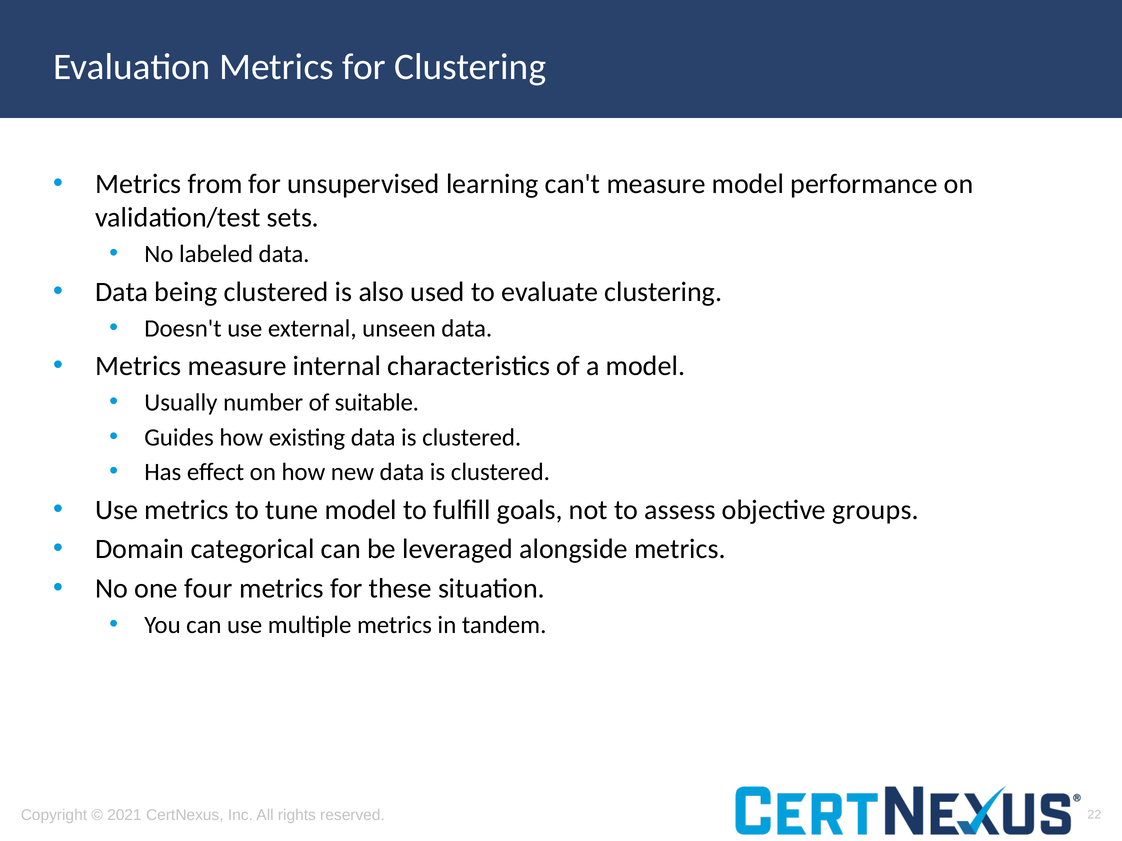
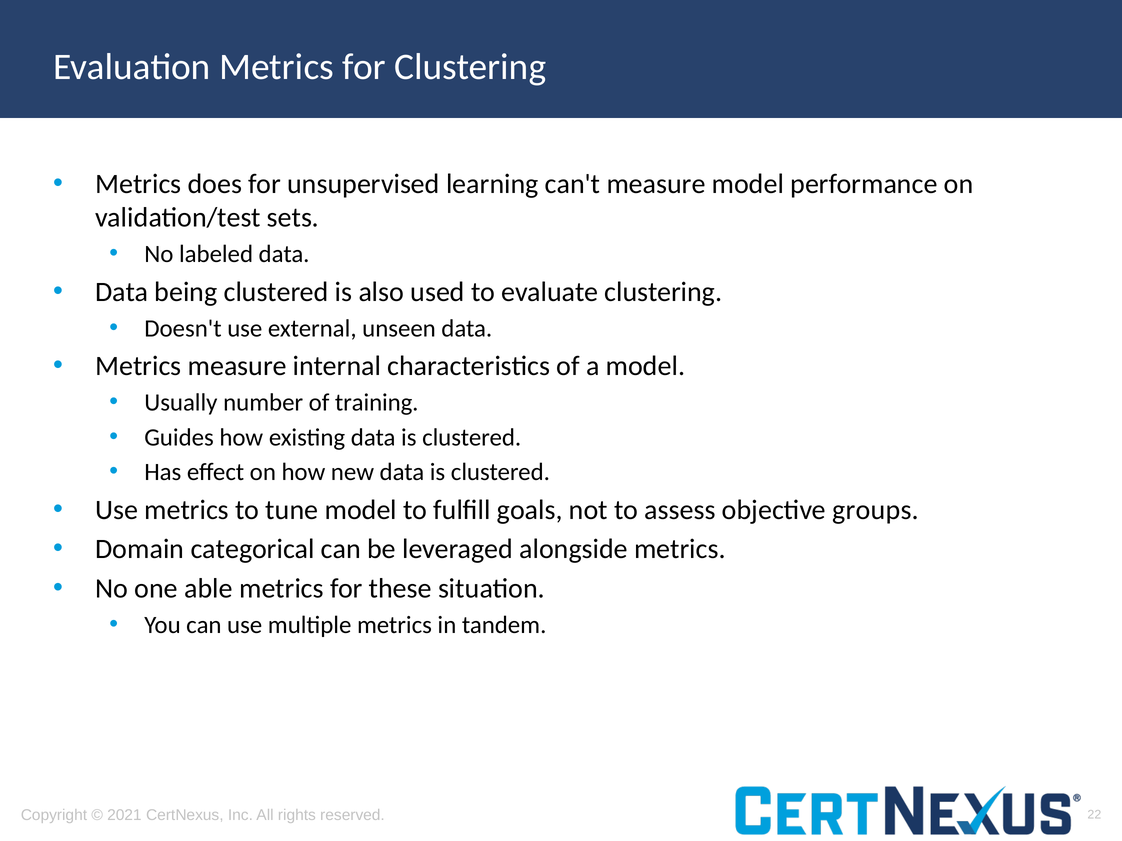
from: from -> does
suitable: suitable -> training
four: four -> able
